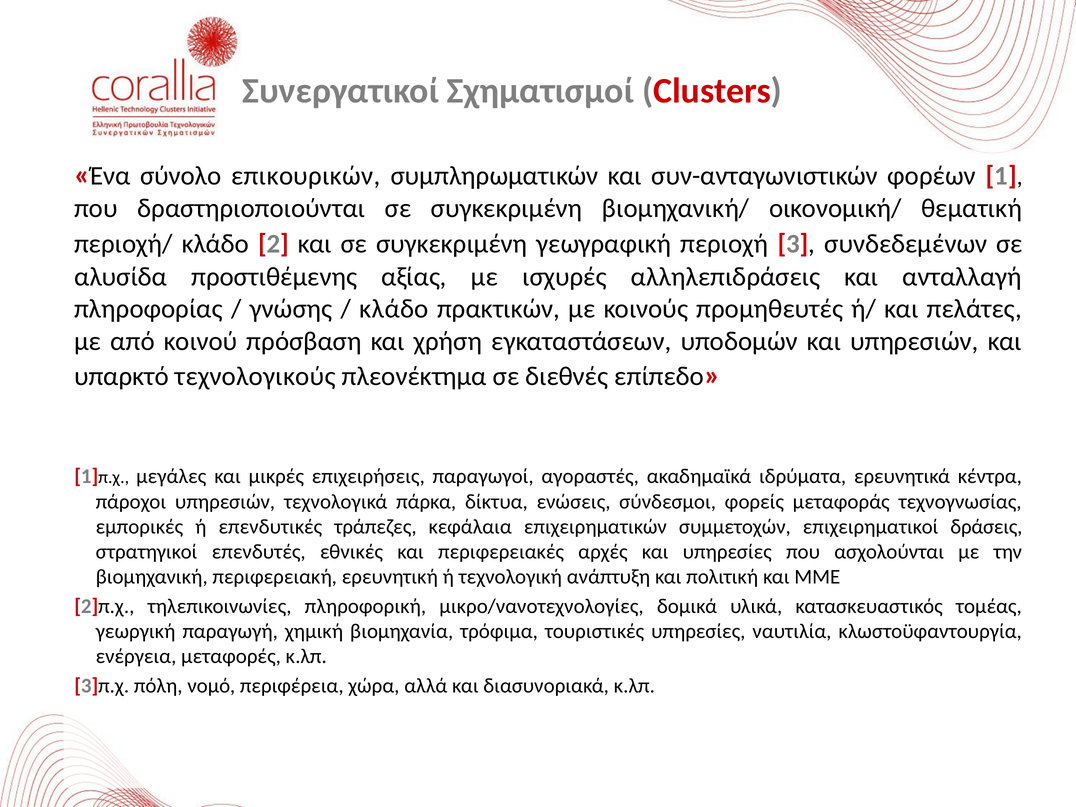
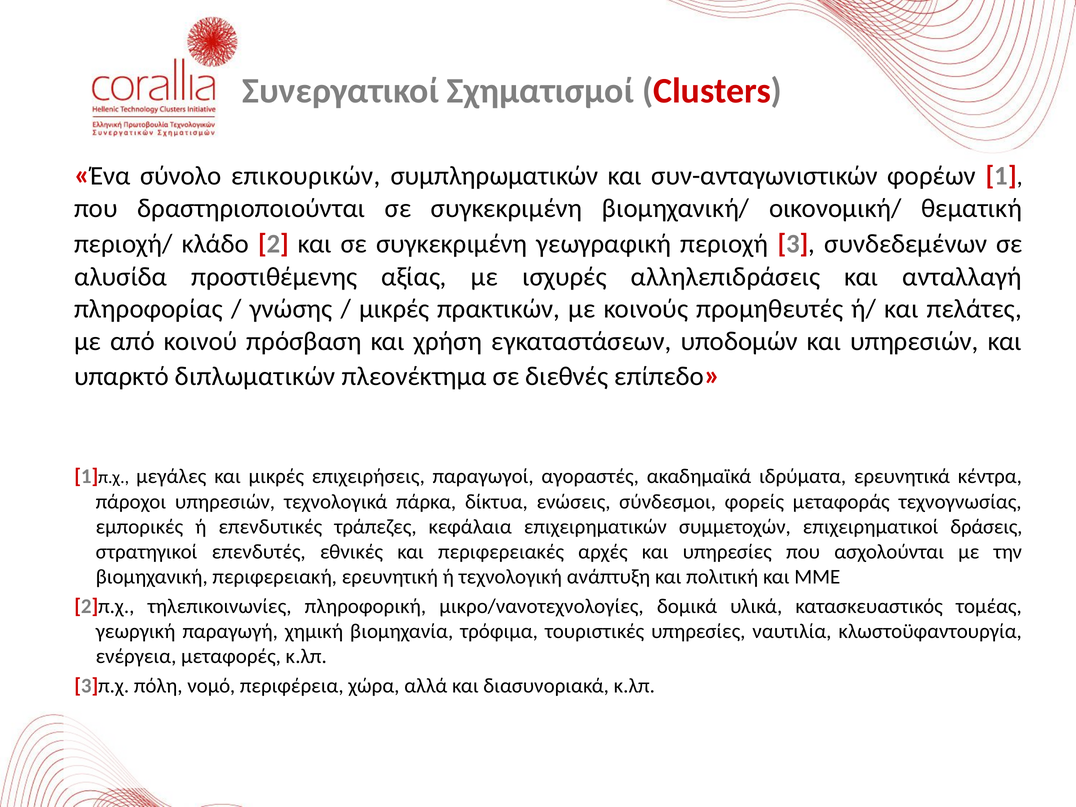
κλάδο at (394, 309): κλάδο -> μικρές
τεχνολογικούς: τεχνολογικούς -> διπλωματικών
